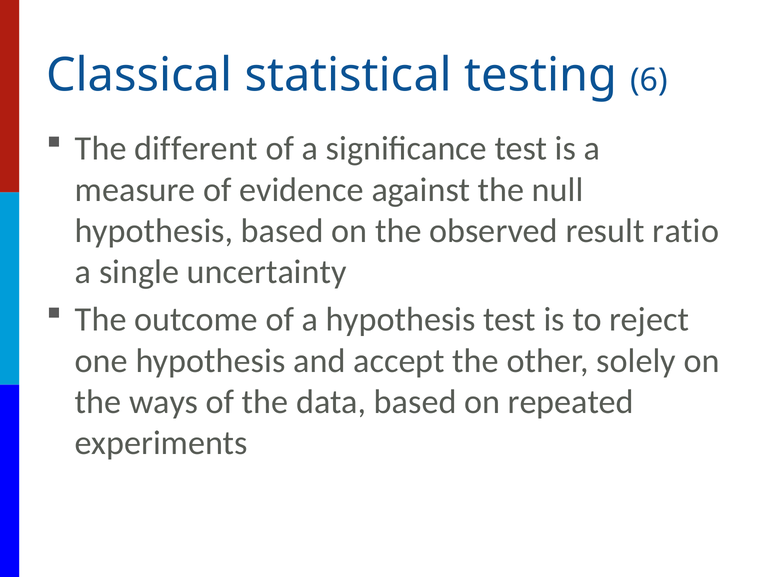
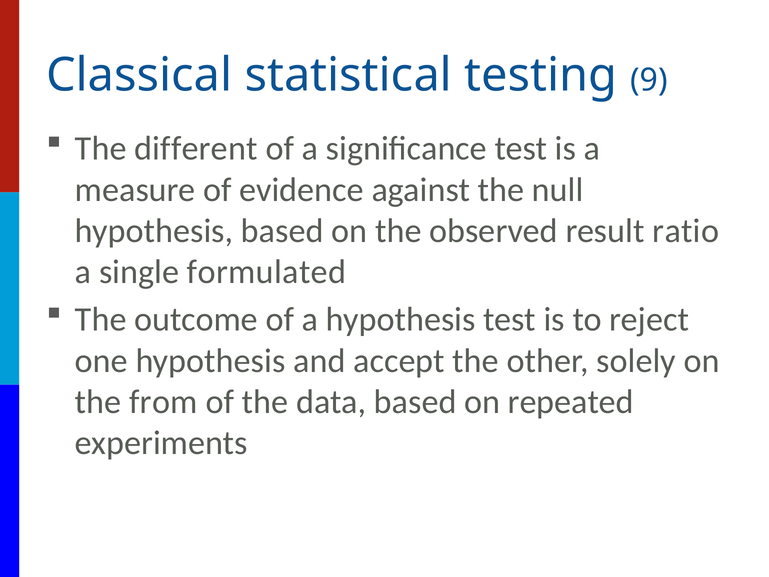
6: 6 -> 9
uncertainty: uncertainty -> formulated
ways: ways -> from
